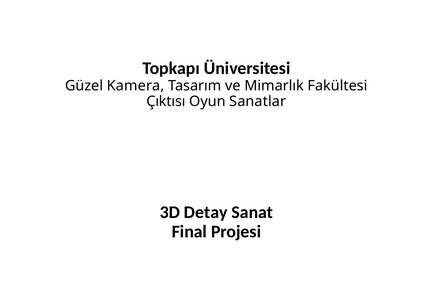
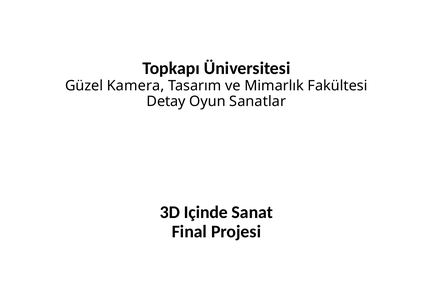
Çıktısı: Çıktısı -> Detay
Detay: Detay -> Içinde
